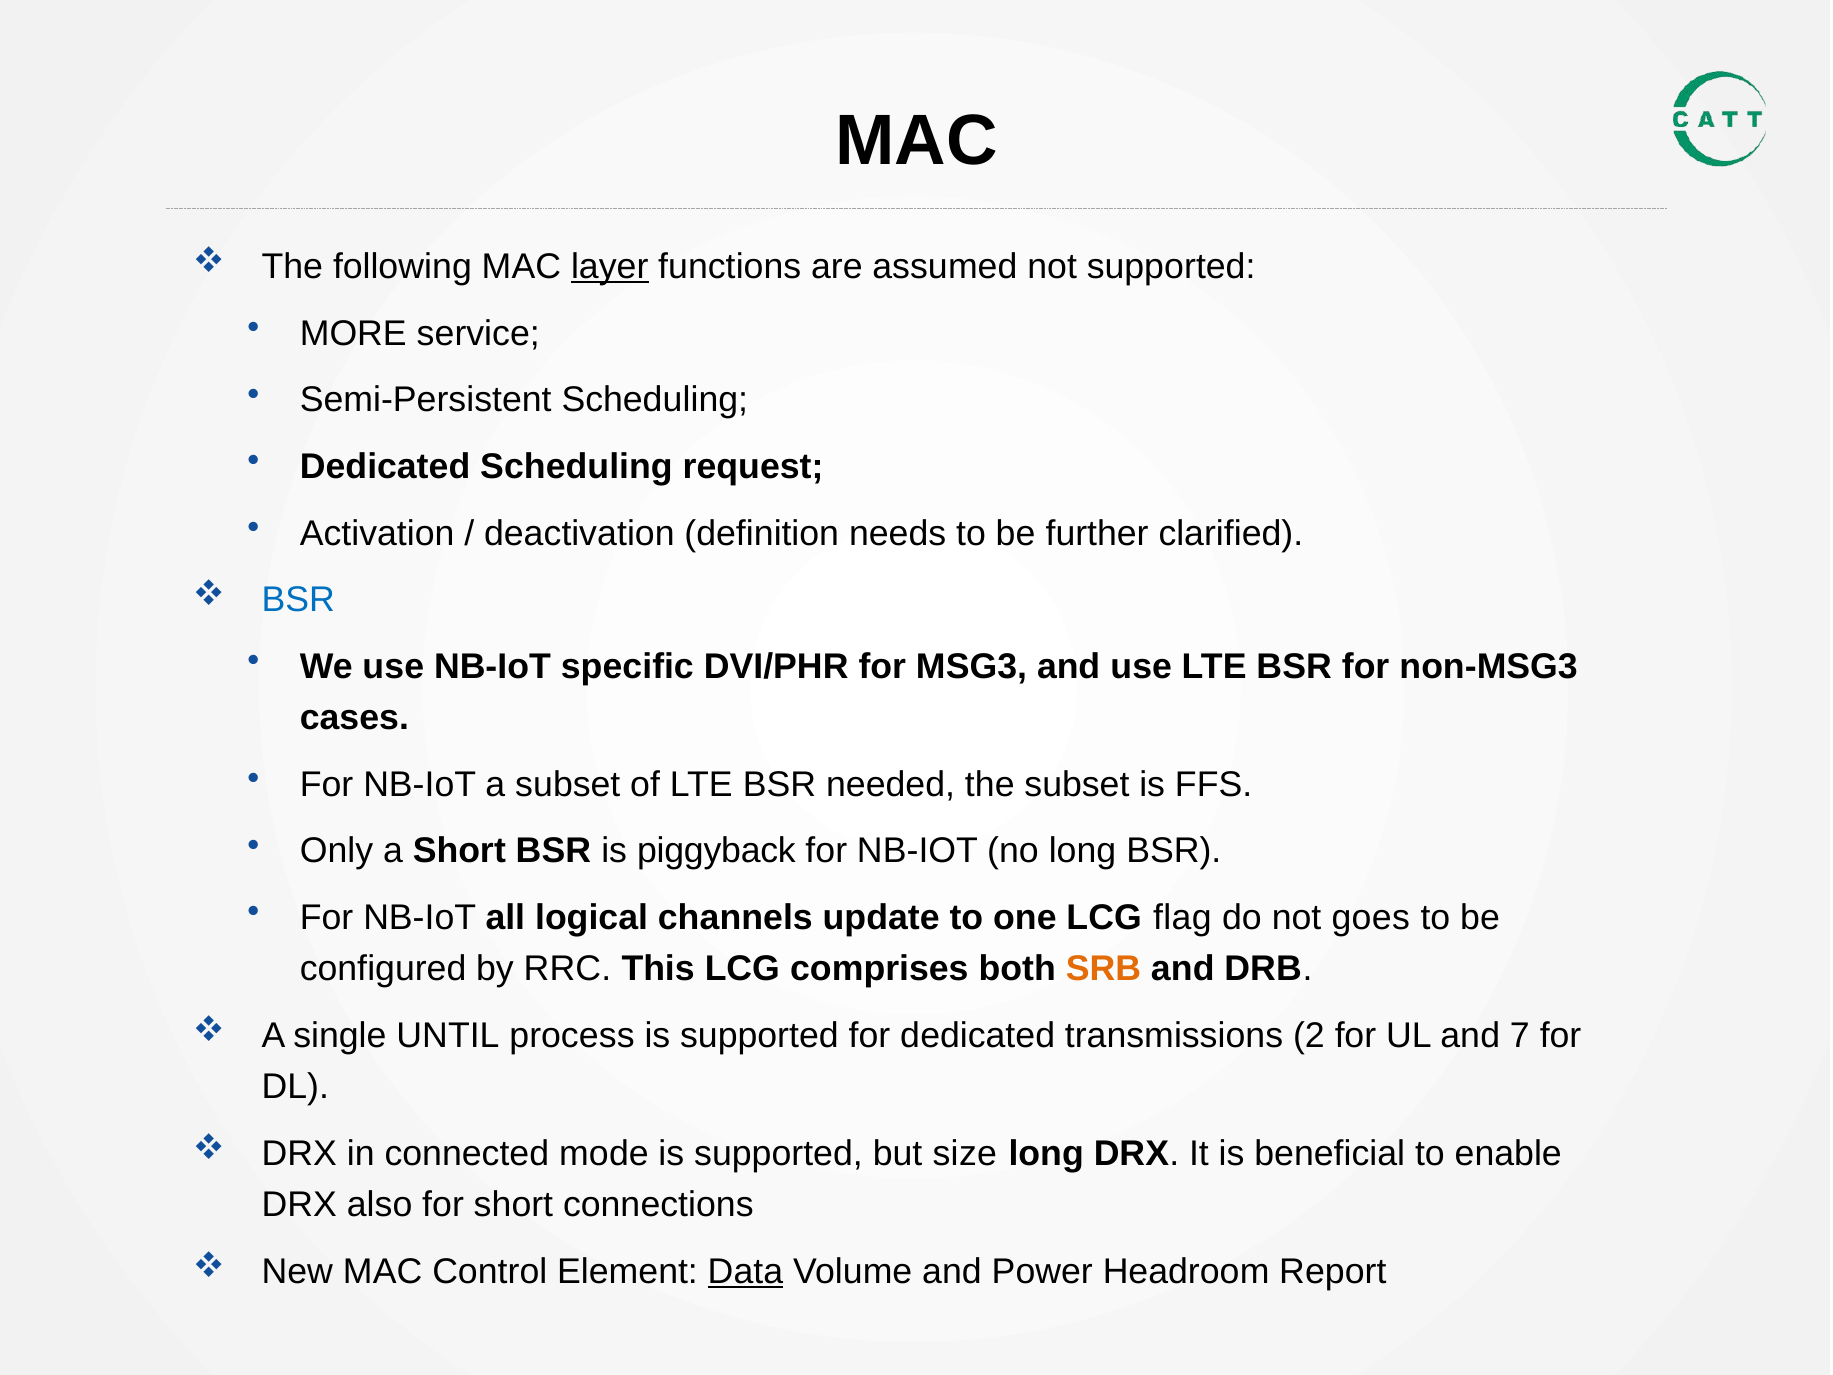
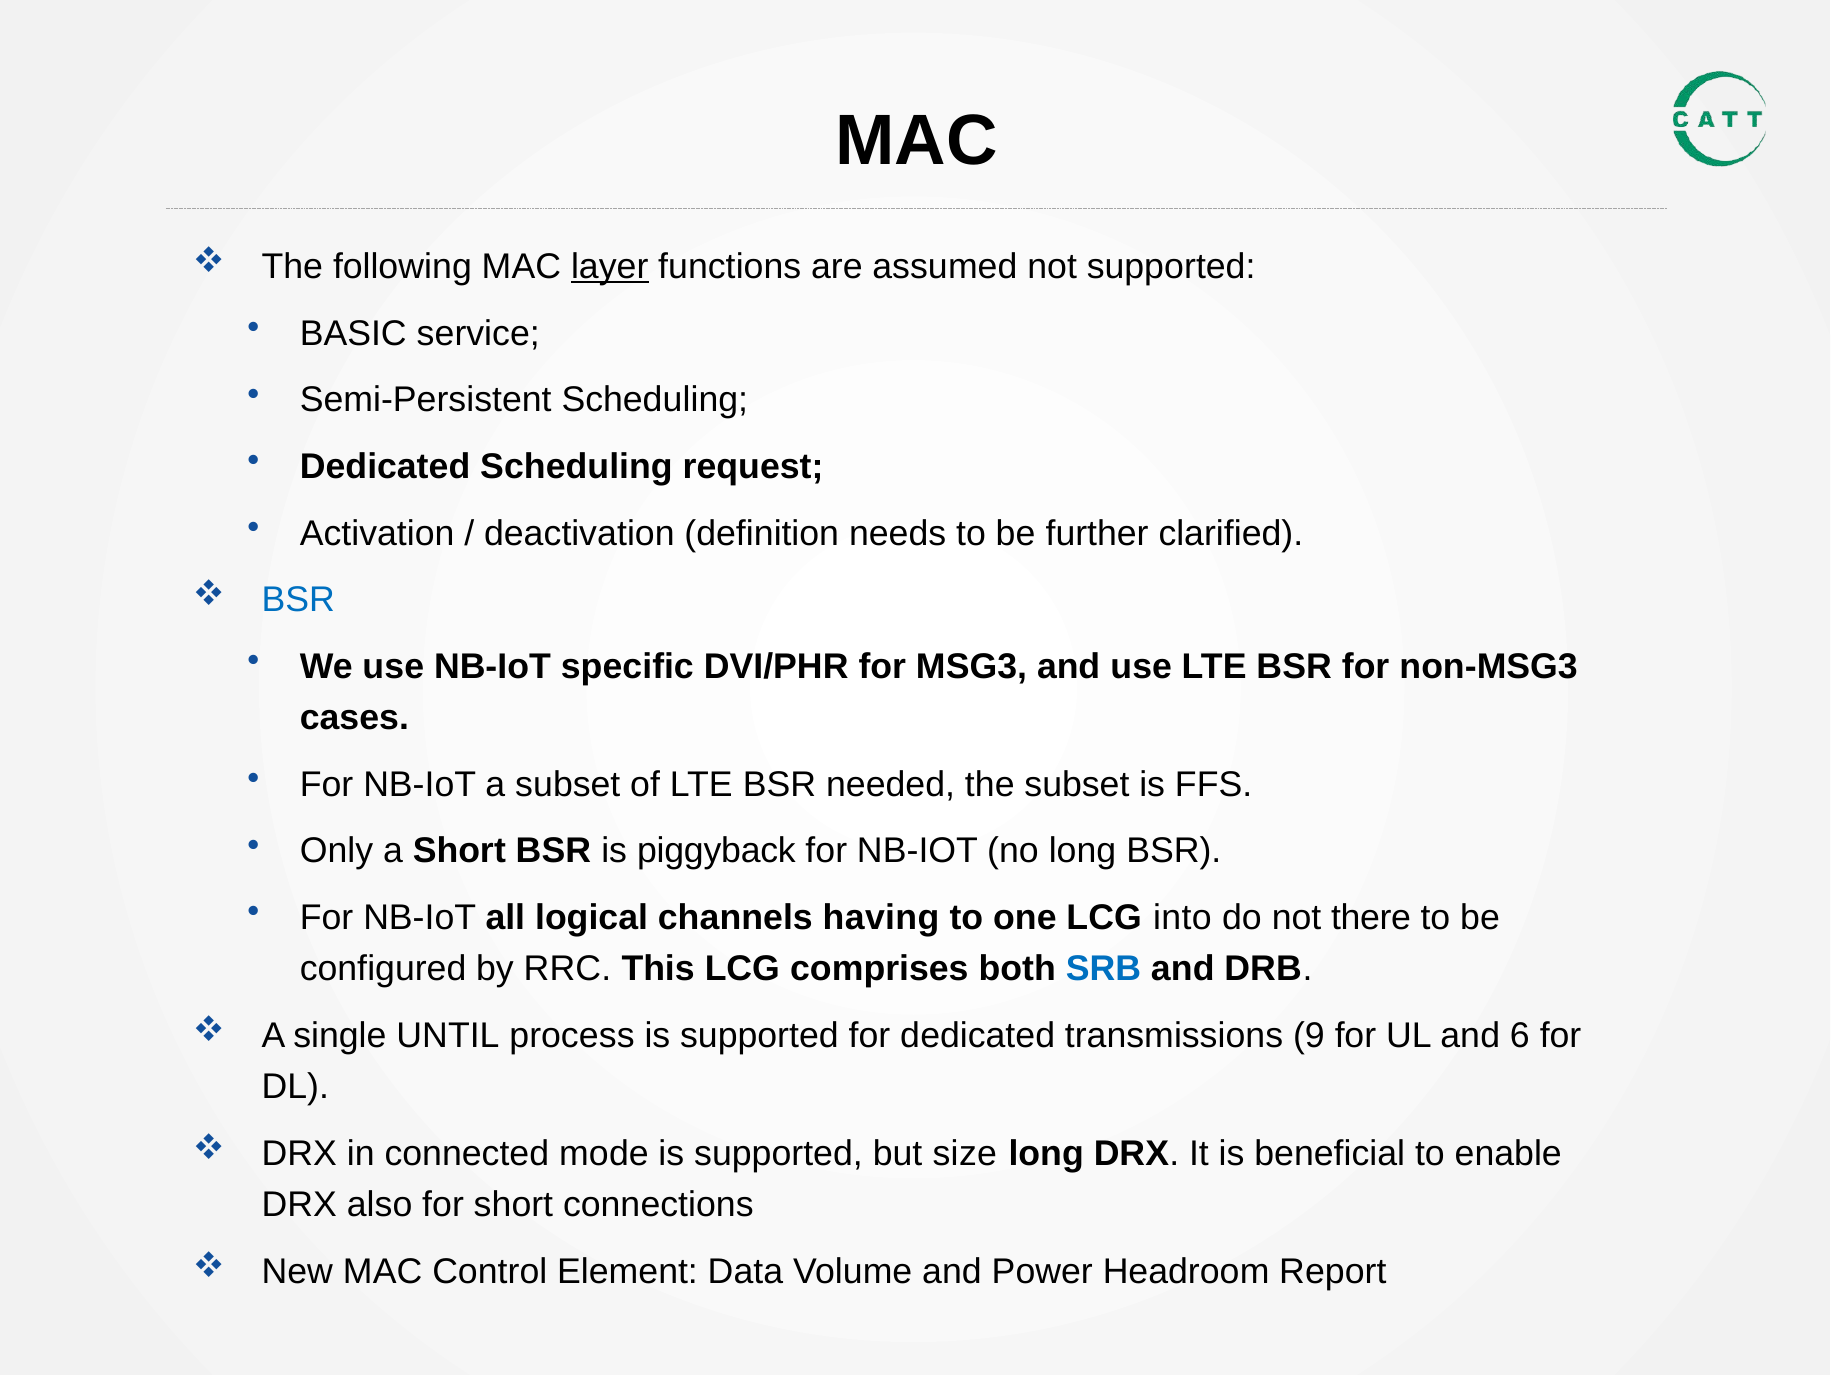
MORE: MORE -> BASIC
update: update -> having
flag: flag -> into
goes: goes -> there
SRB colour: orange -> blue
2: 2 -> 9
7: 7 -> 6
Data underline: present -> none
